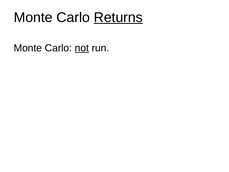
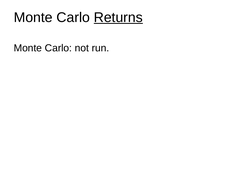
not underline: present -> none
